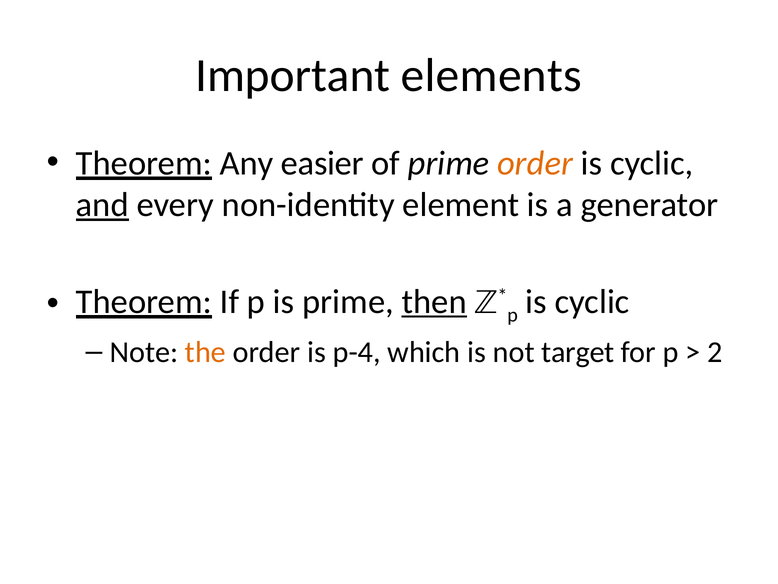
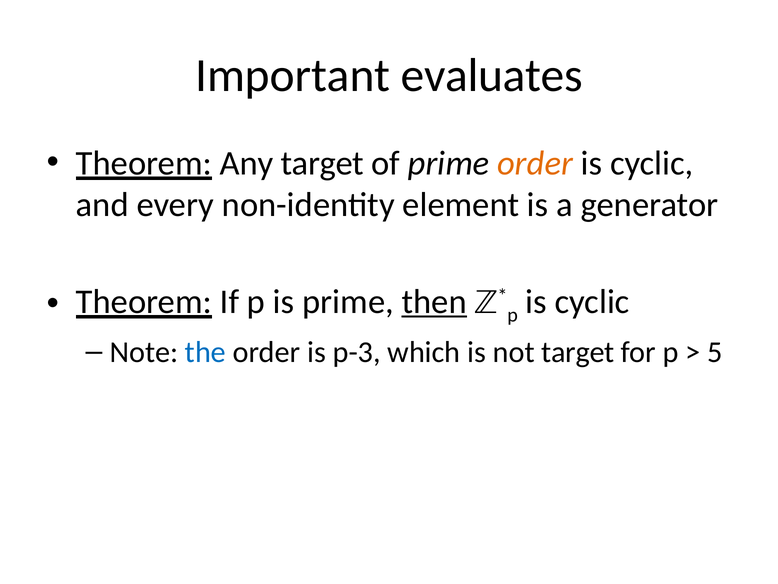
elements: elements -> evaluates
Any easier: easier -> target
and underline: present -> none
the colour: orange -> blue
p-4: p-4 -> p-3
2: 2 -> 5
